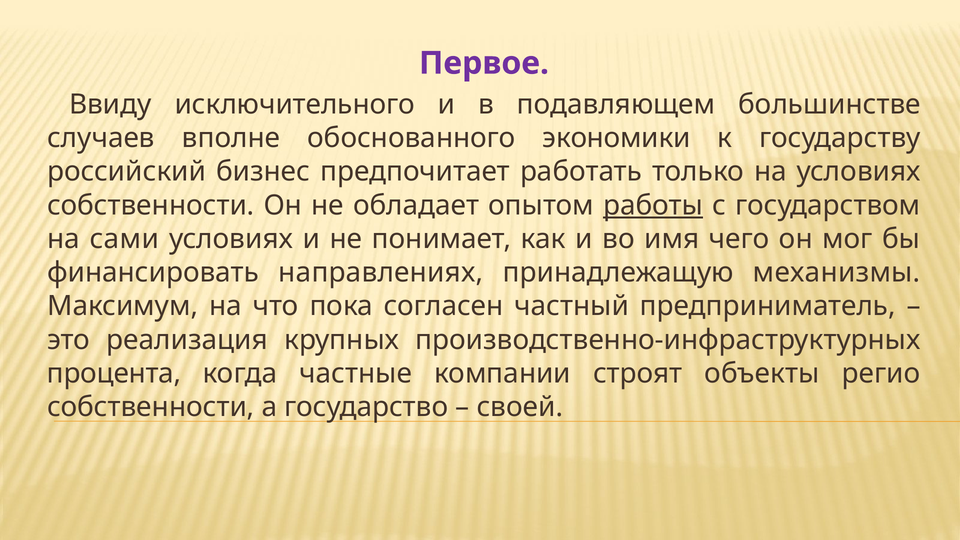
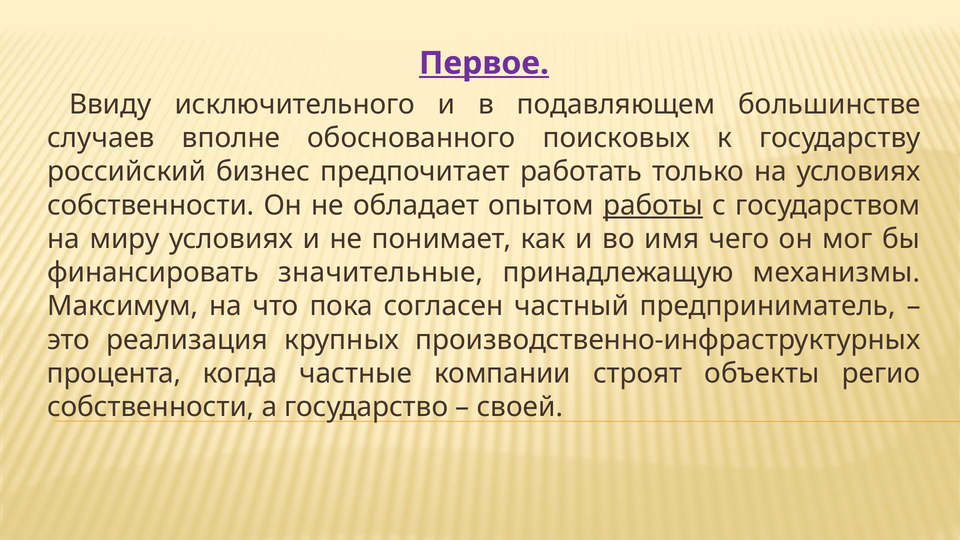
Первое underline: none -> present
экономики: экономики -> поисковых
сами: сами -> миру
направлениях: направлениях -> значительные
